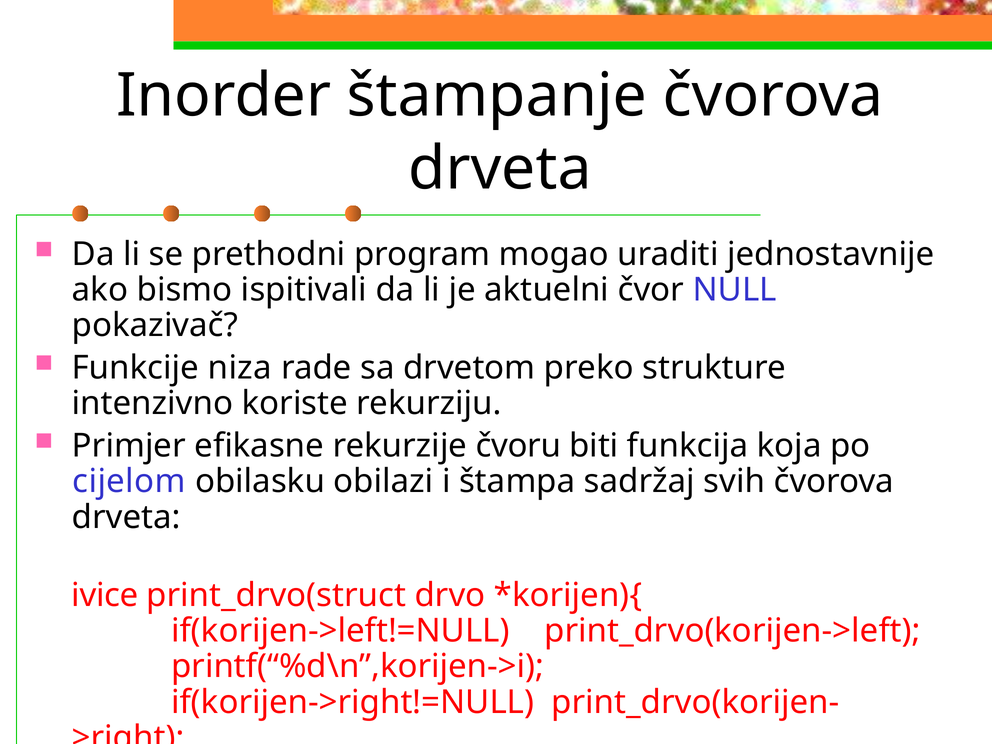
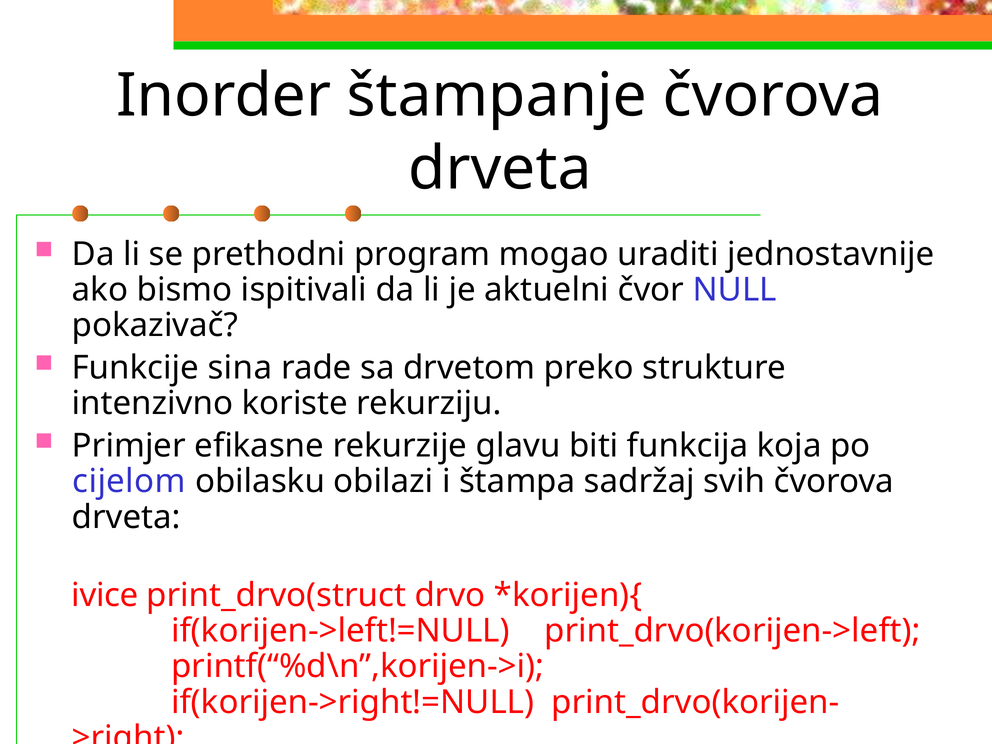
niza: niza -> sina
čvoru: čvoru -> glavu
